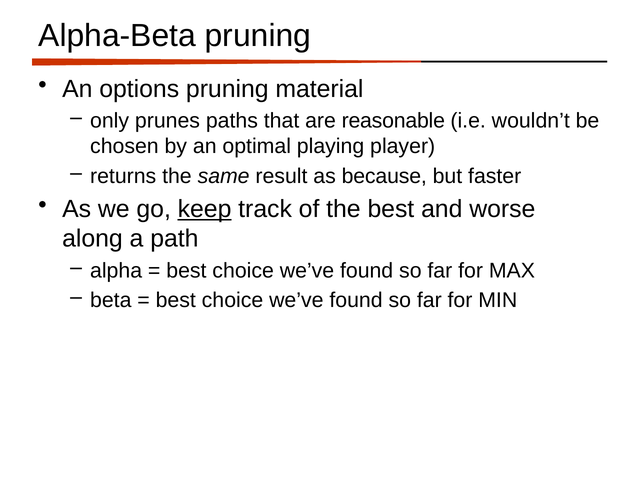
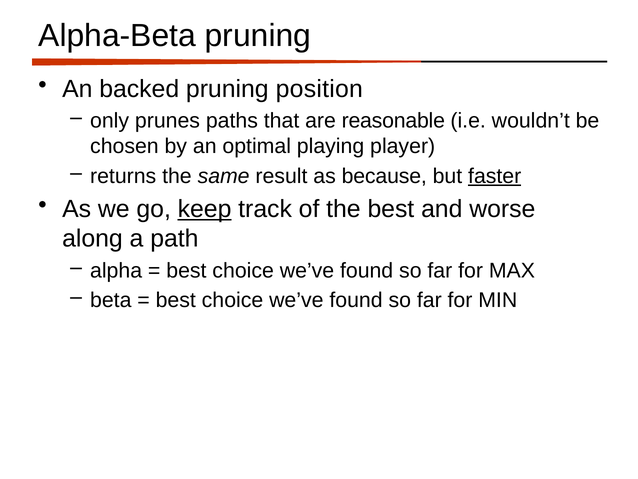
options: options -> backed
material: material -> position
faster underline: none -> present
